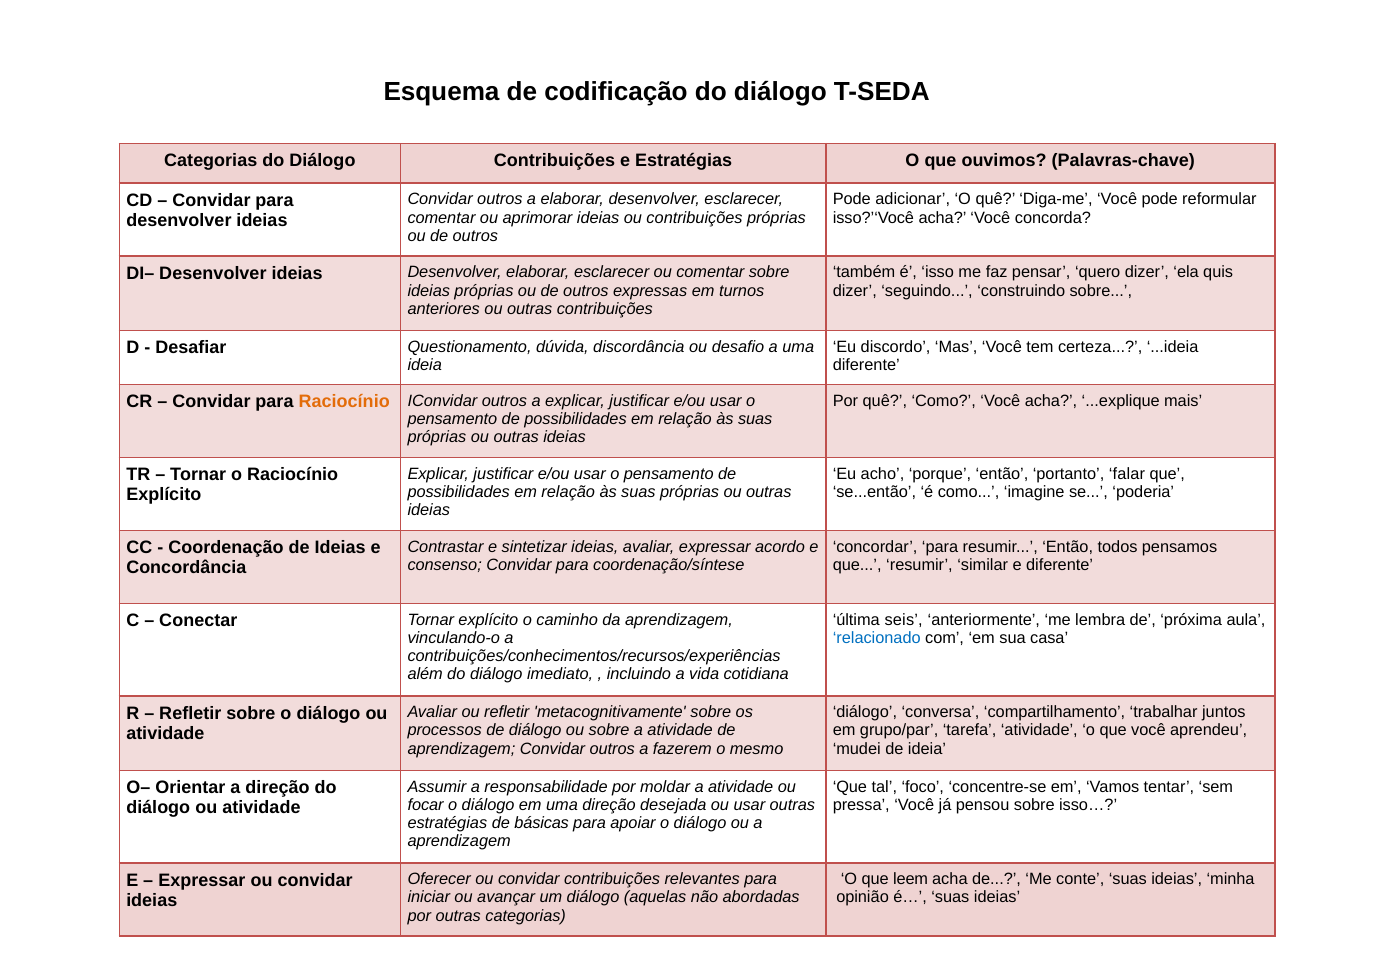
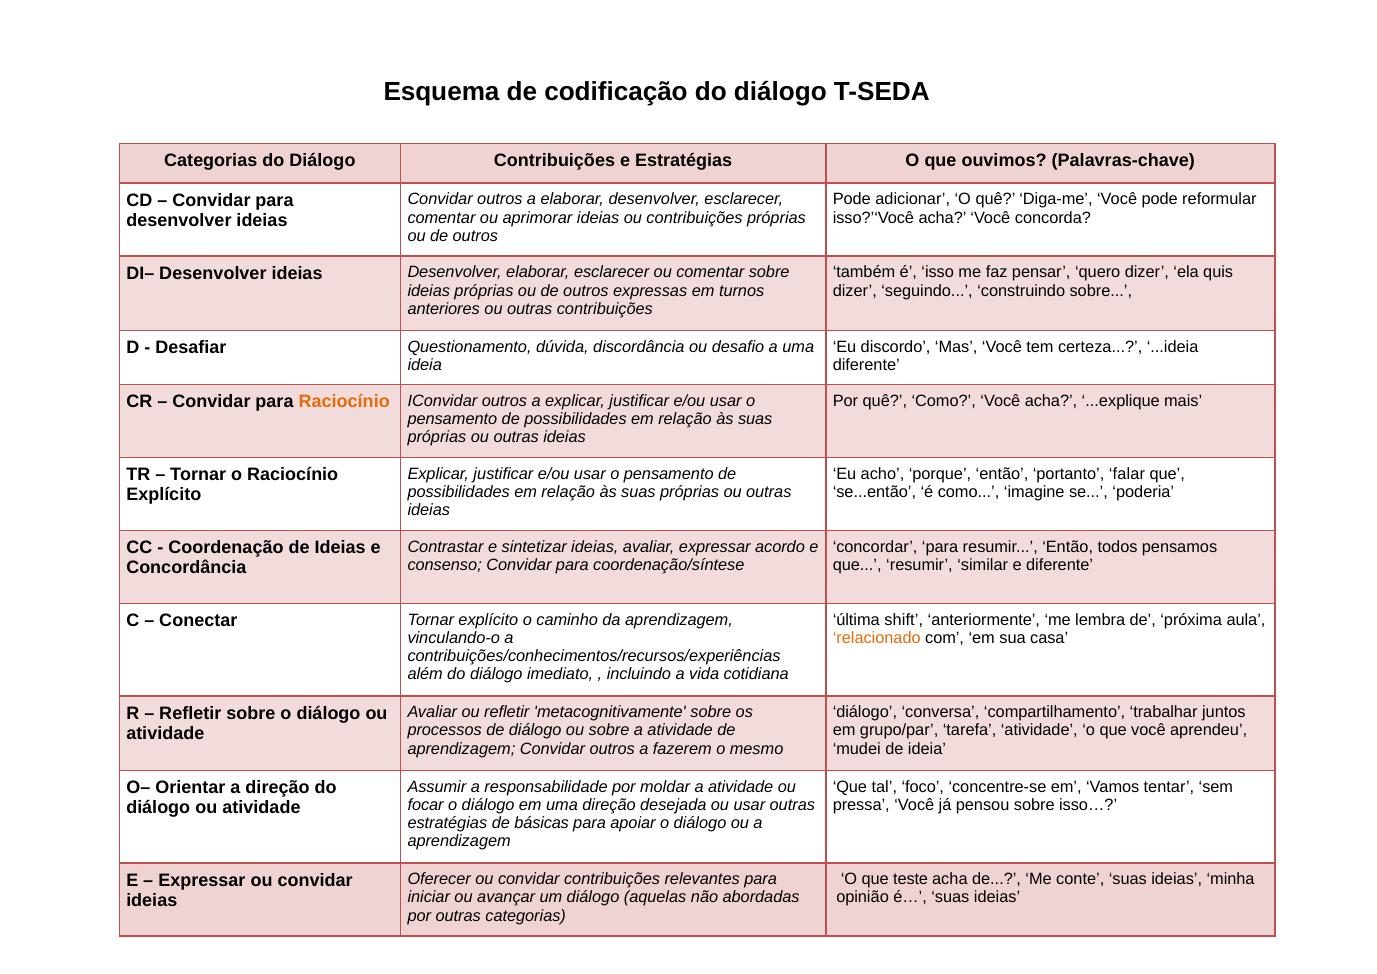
seis: seis -> shift
relacionado colour: blue -> orange
leem: leem -> teste
